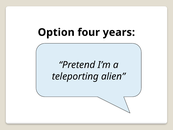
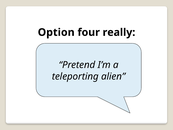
years: years -> really
